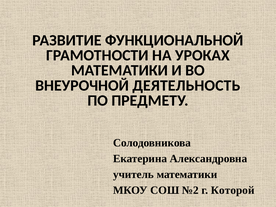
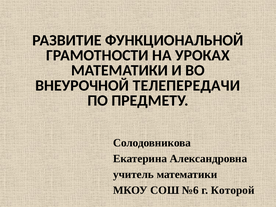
ДЕЯТЕЛЬНОСТЬ: ДЕЯТЕЛЬНОСТЬ -> ТЕЛЕПЕРЕДАЧИ
№2: №2 -> №6
